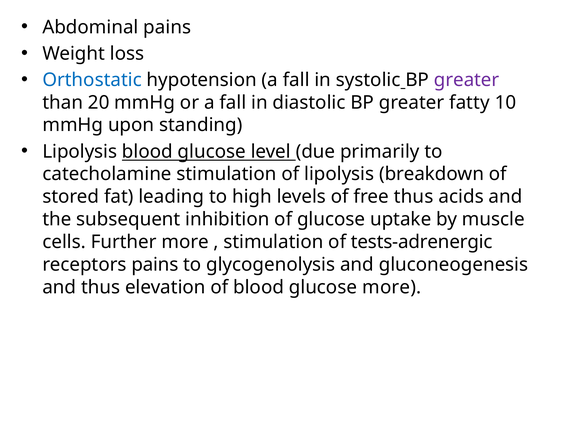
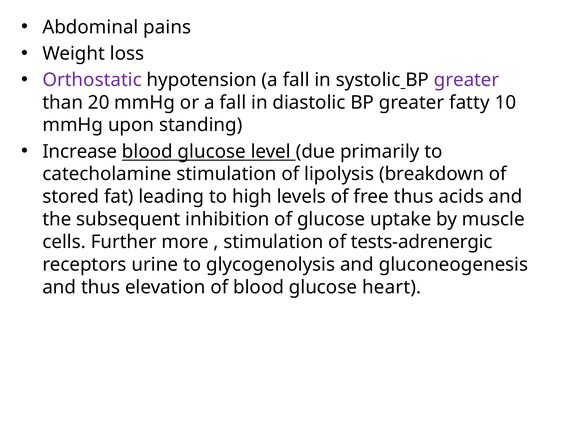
Orthostatic colour: blue -> purple
Lipolysis at (80, 151): Lipolysis -> Increase
receptors pains: pains -> urine
glucose more: more -> heart
